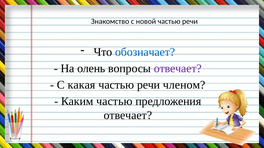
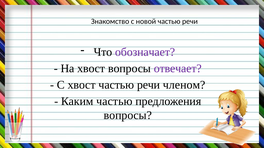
обозначает colour: blue -> purple
На олень: олень -> хвост
С какая: какая -> хвост
отвечает at (128, 116): отвечает -> вопросы
